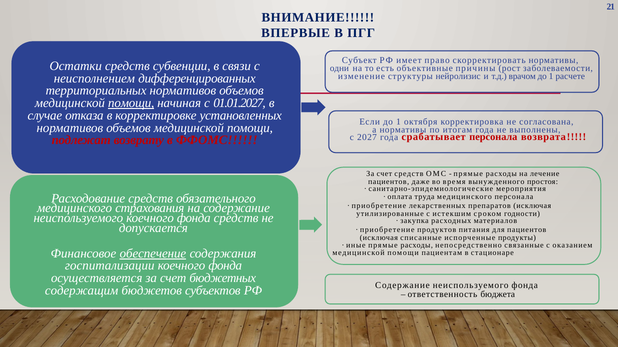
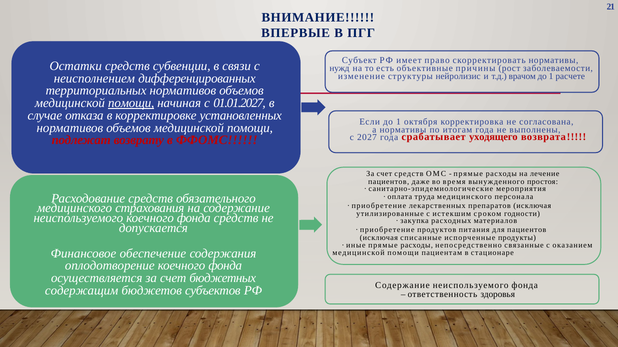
одни: одни -> нужд
срабатывает персонала: персонала -> уходящего
обеспечение underline: present -> none
госпитализации: госпитализации -> оплодотворение
бюджета: бюджета -> здоровья
